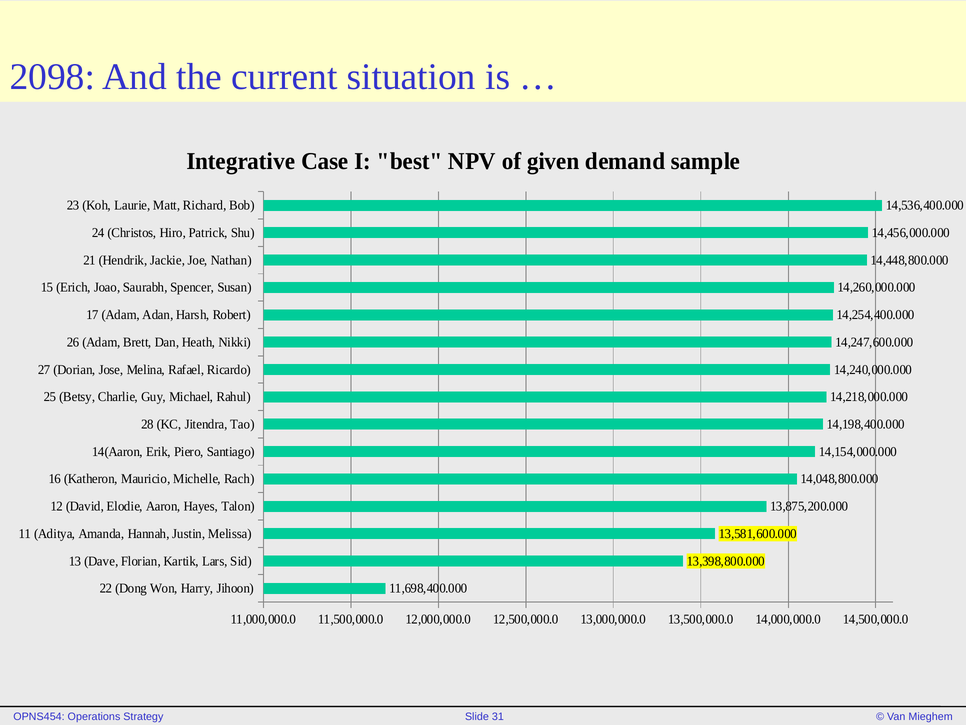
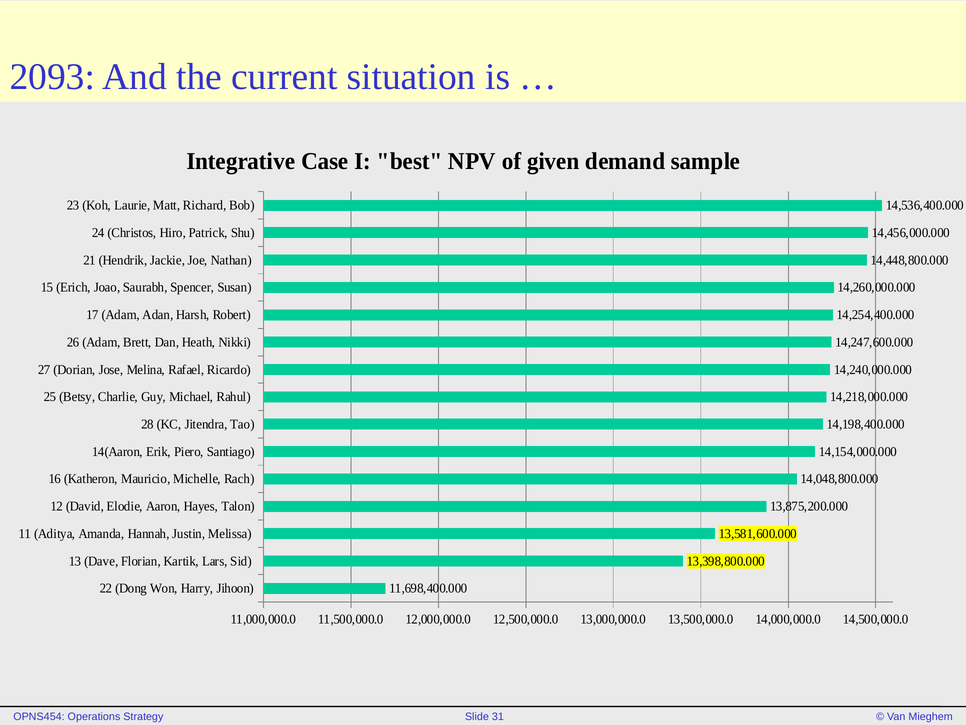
2098: 2098 -> 2093
